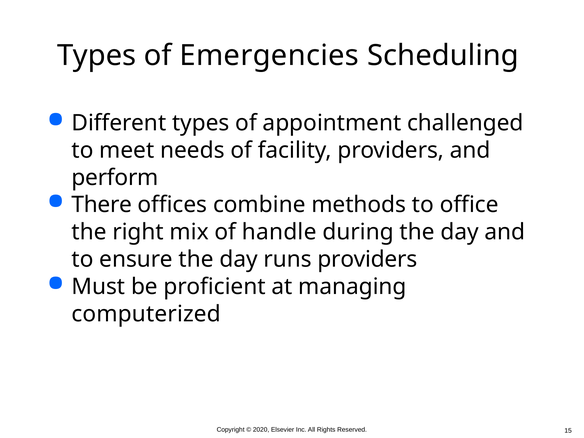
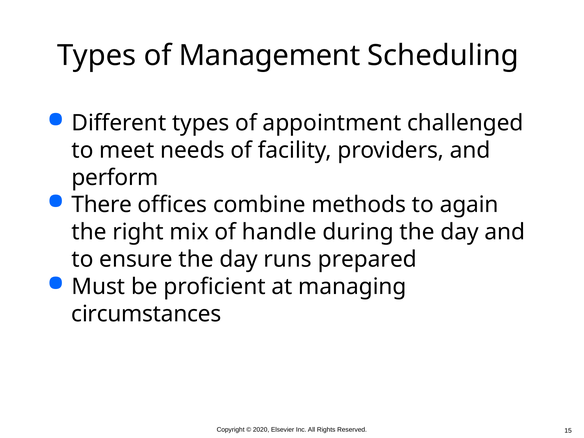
Emergencies: Emergencies -> Management
office: office -> again
runs providers: providers -> prepared
computerized: computerized -> circumstances
